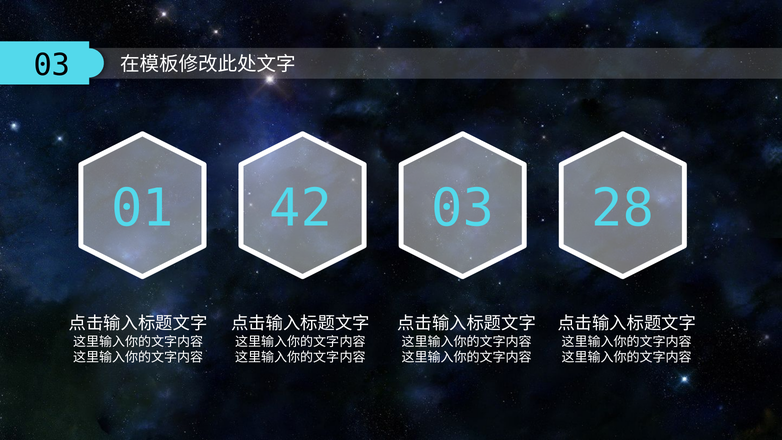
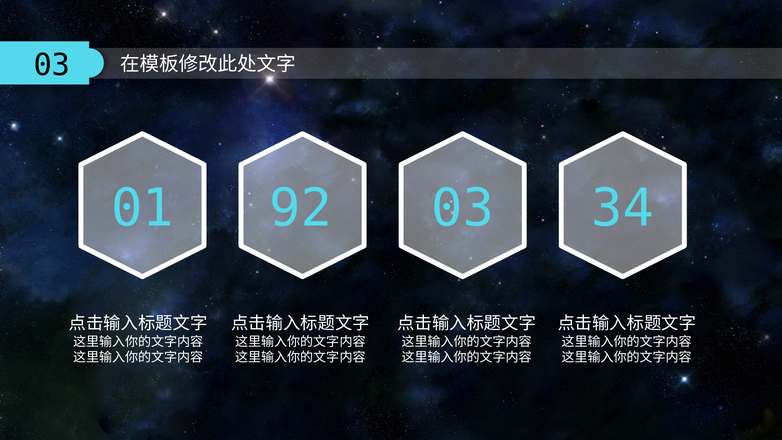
42: 42 -> 92
28: 28 -> 34
